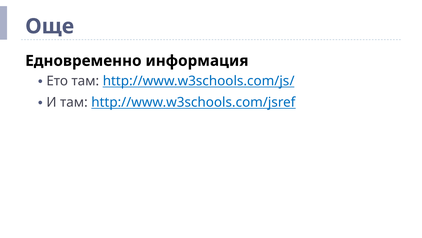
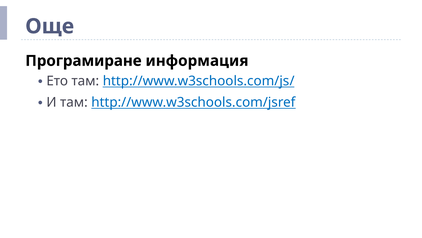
Едновременно: Едновременно -> Програмиране
